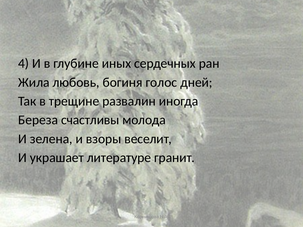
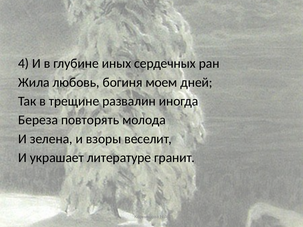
голос: голос -> моем
счастливы: счастливы -> повторять
